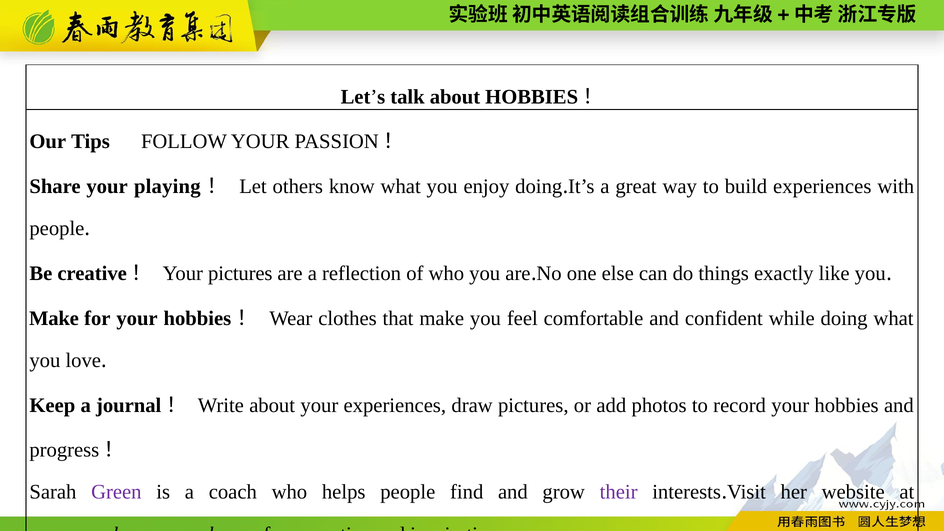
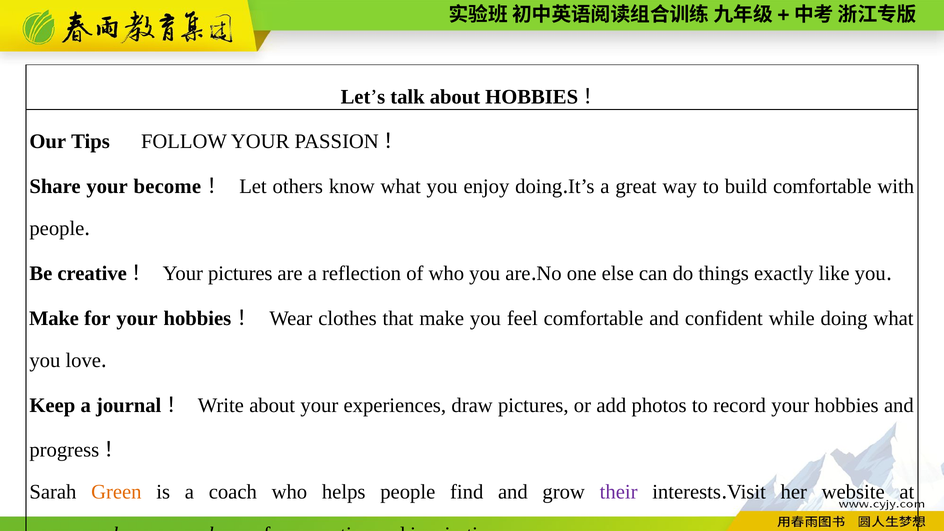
playing: playing -> become
build experiences: experiences -> comfortable
Green colour: purple -> orange
